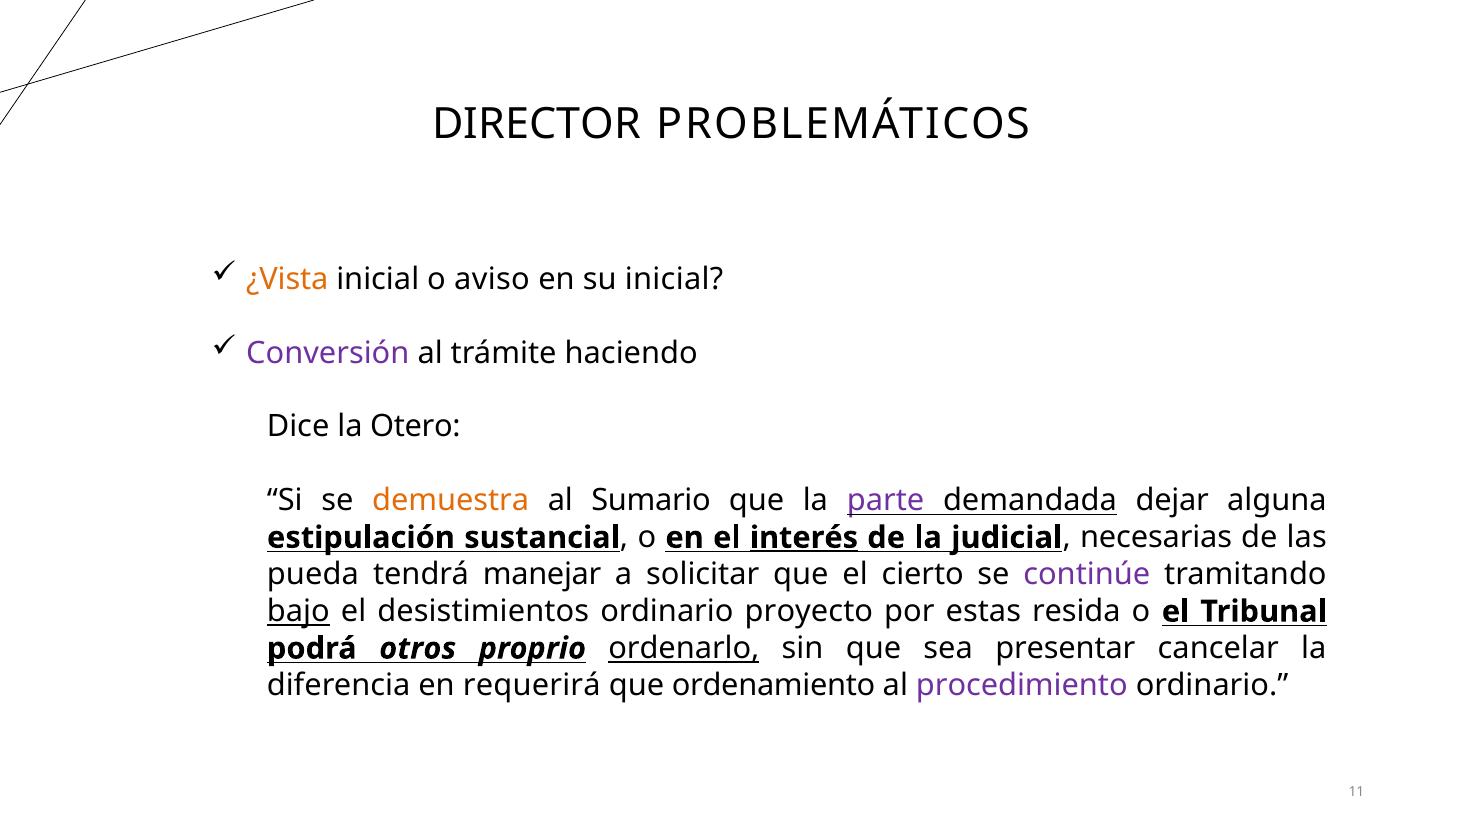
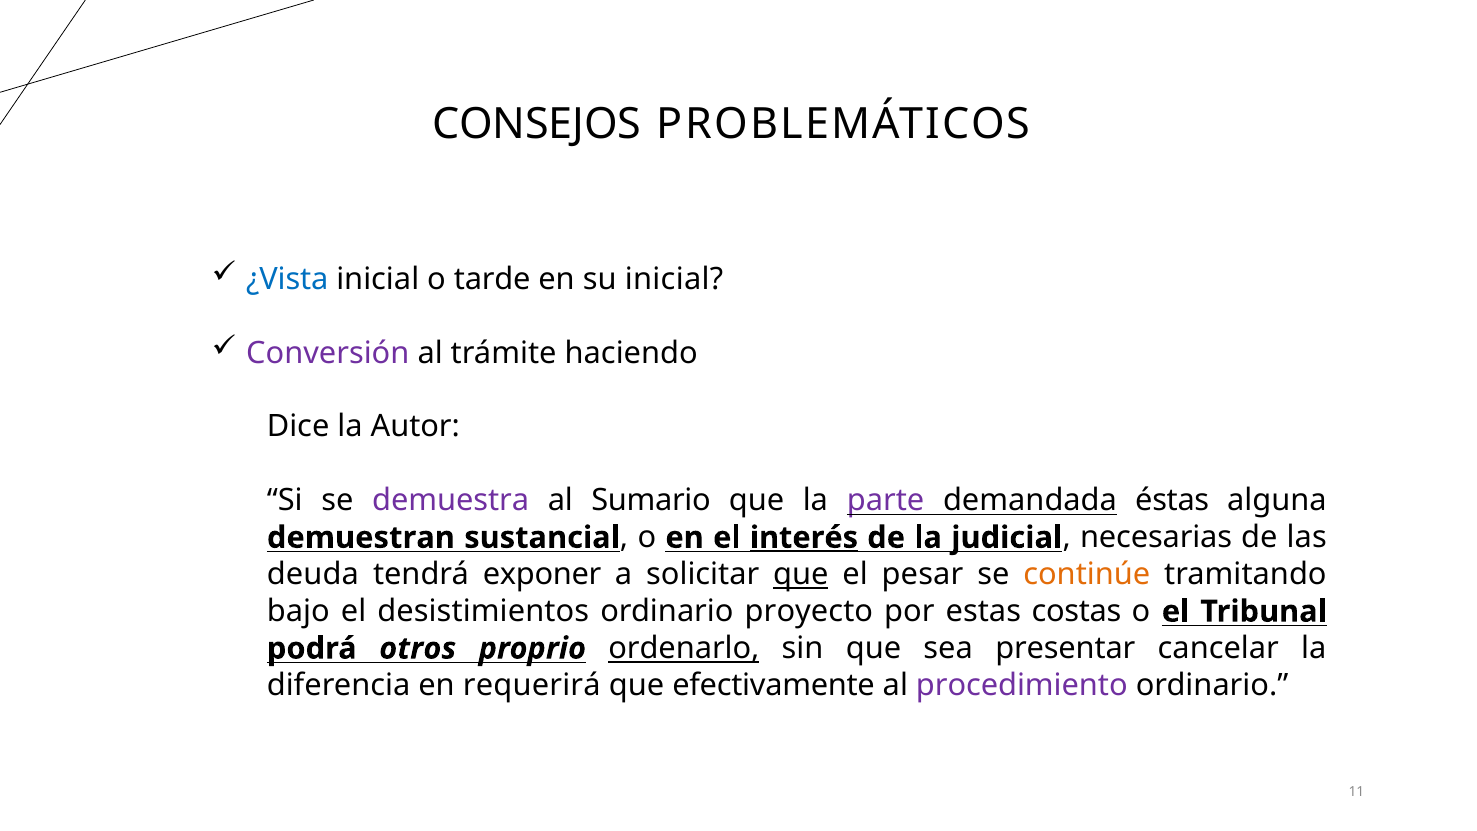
DIRECTOR: DIRECTOR -> CONSEJOS
¿Vista colour: orange -> blue
aviso: aviso -> tarde
Otero: Otero -> Autor
demuestra colour: orange -> purple
dejar: dejar -> éstas
estipulación: estipulación -> demuestran
pueda: pueda -> deuda
manejar: manejar -> exponer
que at (801, 574) underline: none -> present
cierto: cierto -> pesar
continúe colour: purple -> orange
bajo underline: present -> none
resida: resida -> costas
ordenamiento: ordenamiento -> efectivamente
